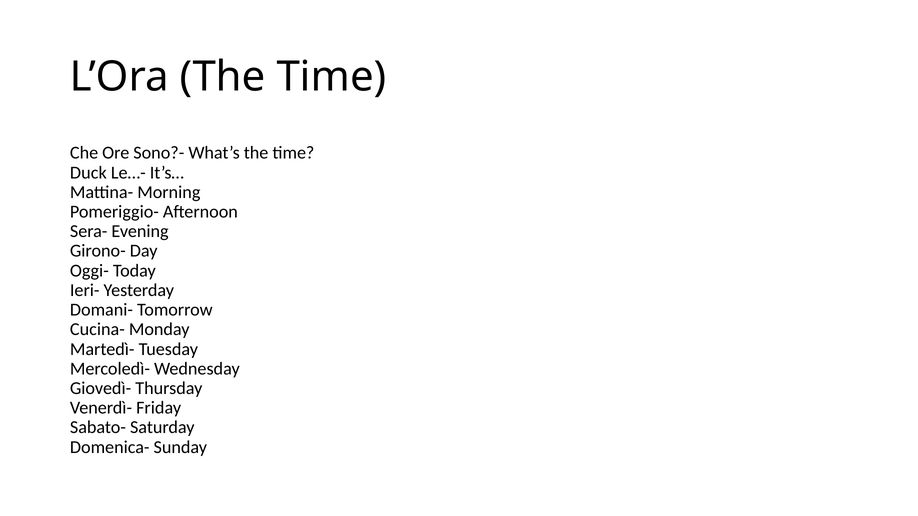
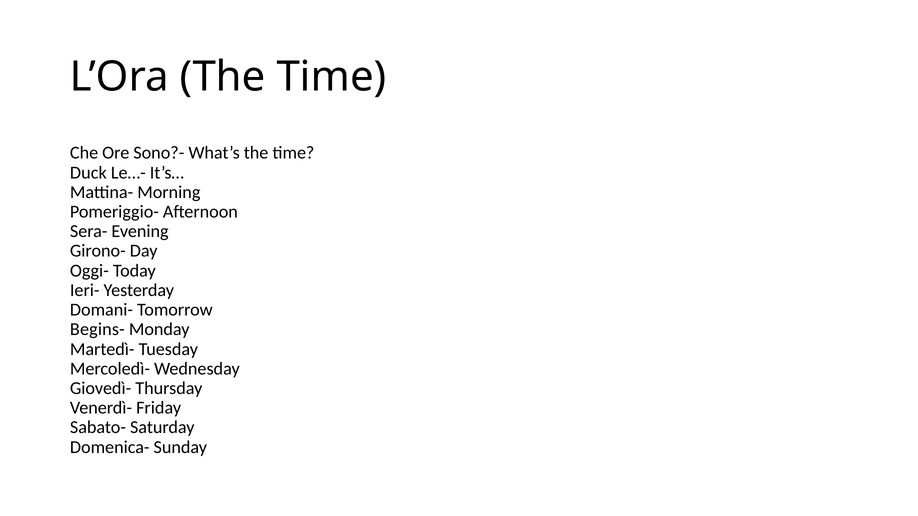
Cucina-: Cucina- -> Begins-
